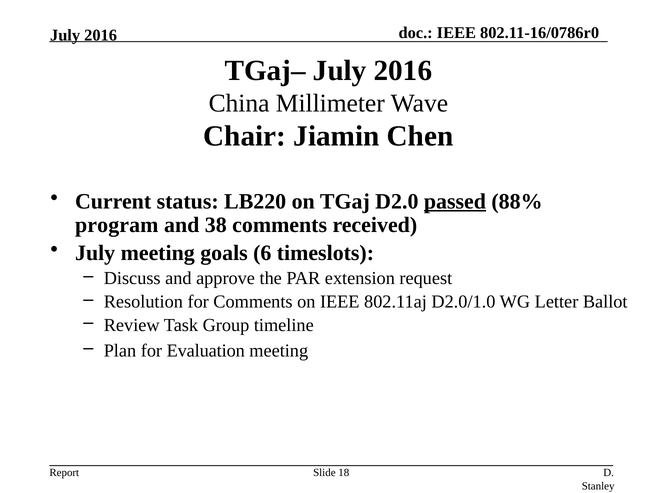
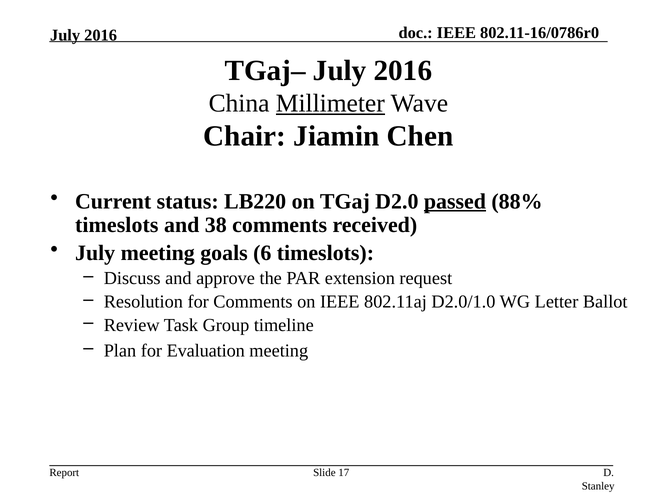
Millimeter underline: none -> present
program at (117, 225): program -> timeslots
18: 18 -> 17
